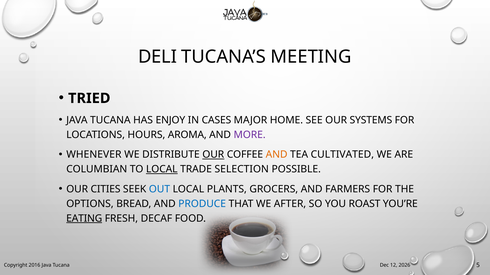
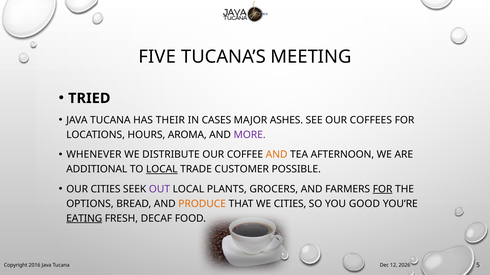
DELI: DELI -> FIVE
ENJOY: ENJOY -> THEIR
HOME: HOME -> ASHES
SYSTEMS: SYSTEMS -> COFFEES
OUR at (213, 155) underline: present -> none
CULTIVATED: CULTIVATED -> AFTERNOON
COLUMBIAN: COLUMBIAN -> ADDITIONAL
SELECTION: SELECTION -> CUSTOMER
OUT colour: blue -> purple
FOR at (383, 189) underline: none -> present
PRODUCE colour: blue -> orange
WE AFTER: AFTER -> CITIES
ROAST: ROAST -> GOOD
